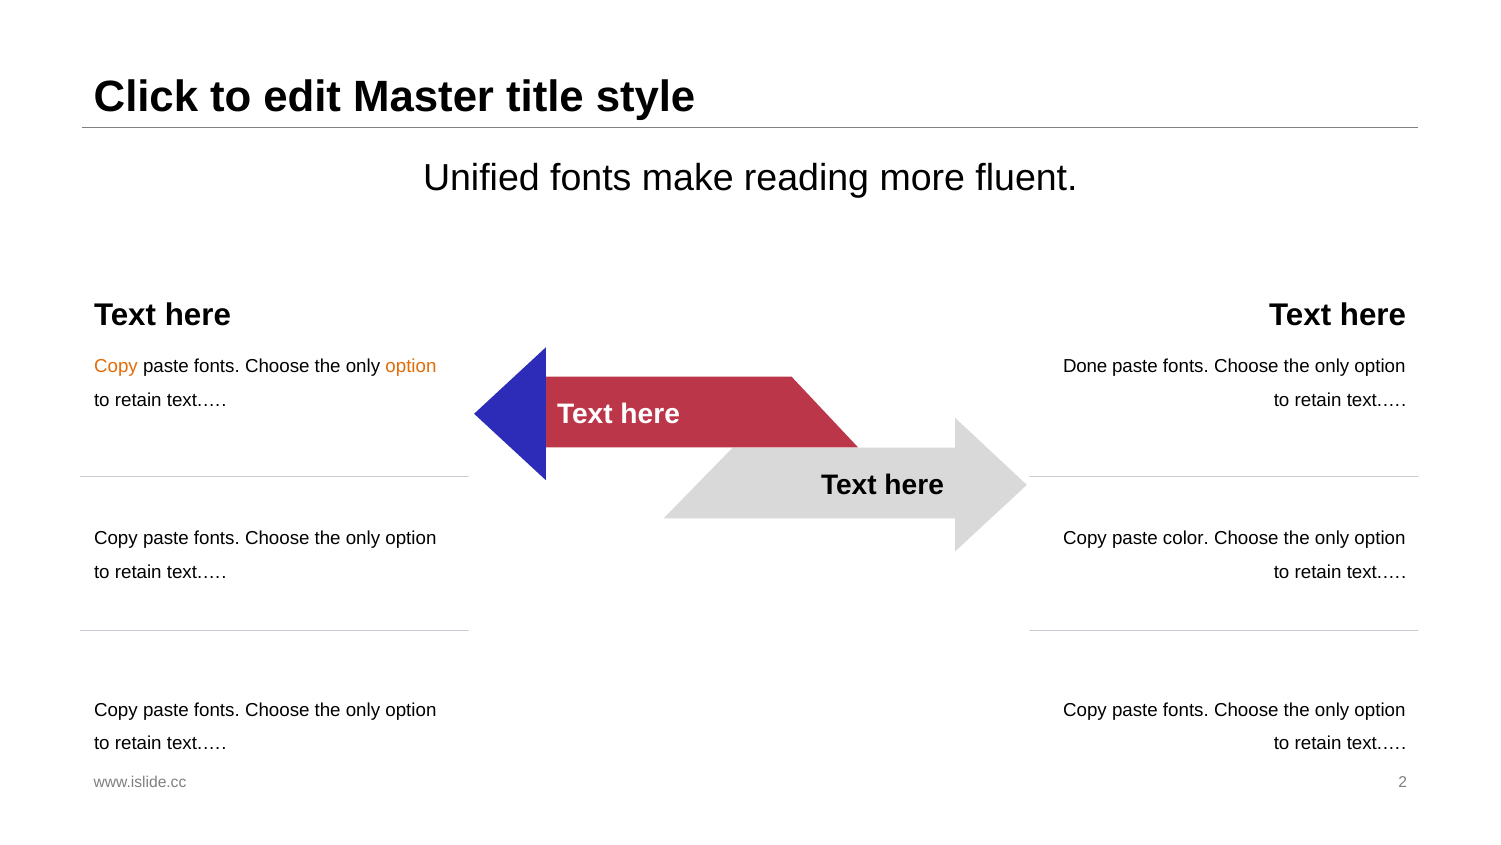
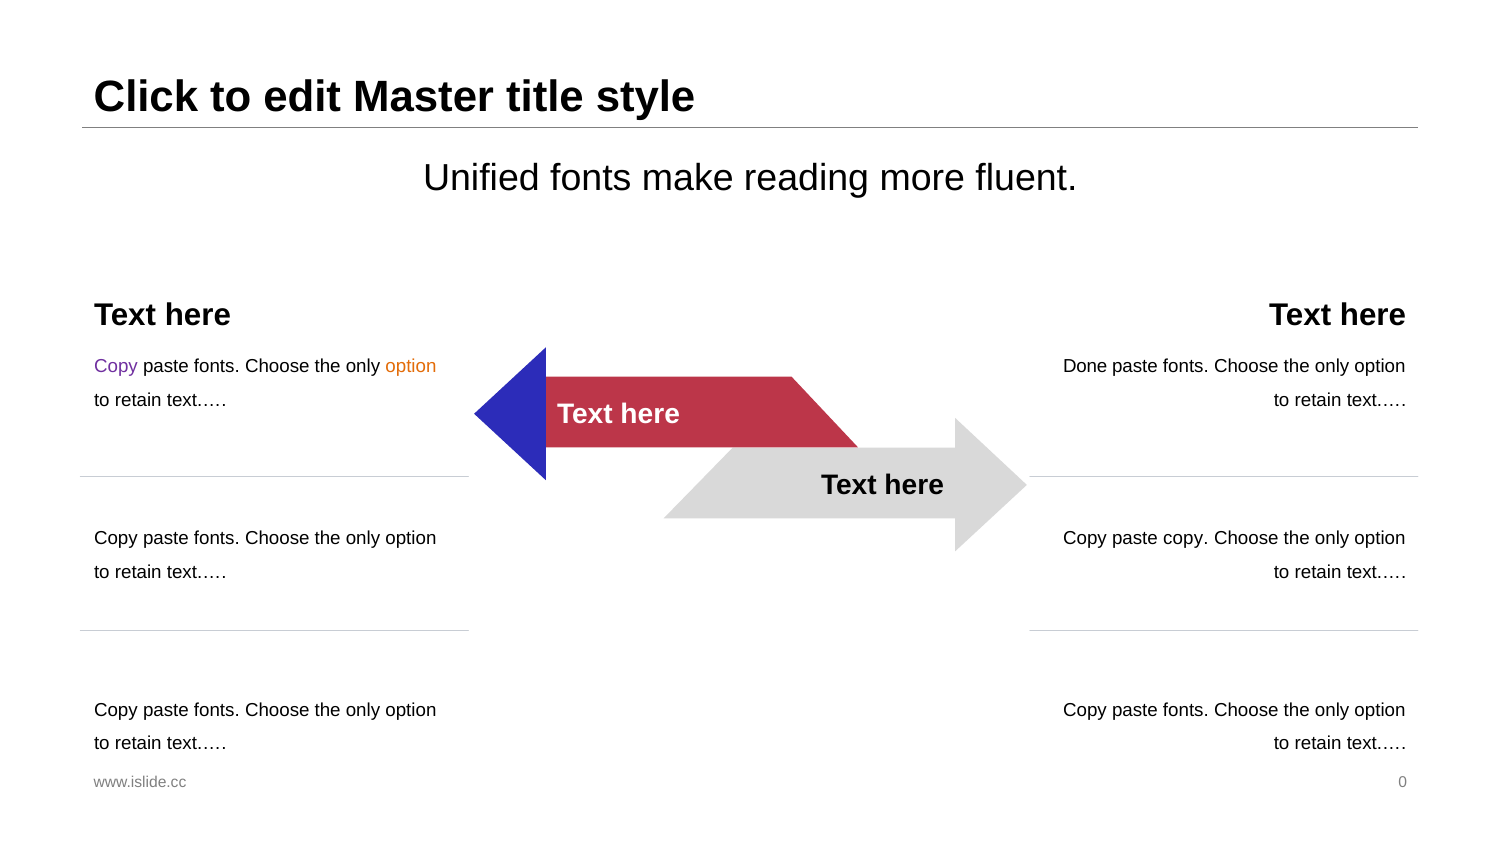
Copy at (116, 366) colour: orange -> purple
paste color: color -> copy
2: 2 -> 0
